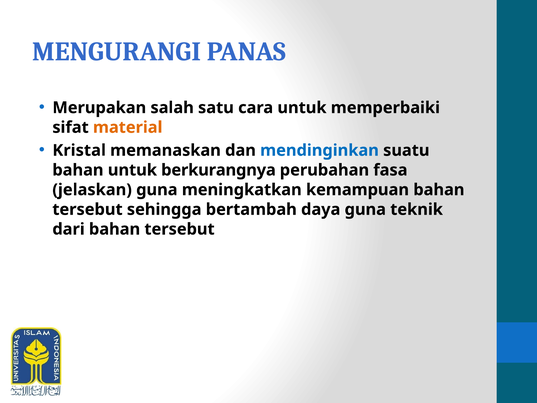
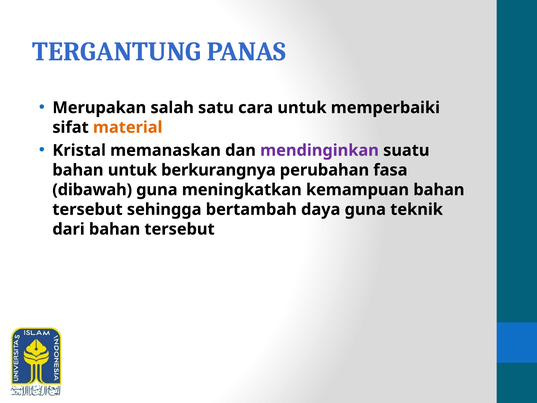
MENGURANGI: MENGURANGI -> TERGANTUNG
mendinginkan colour: blue -> purple
jelaskan: jelaskan -> dibawah
